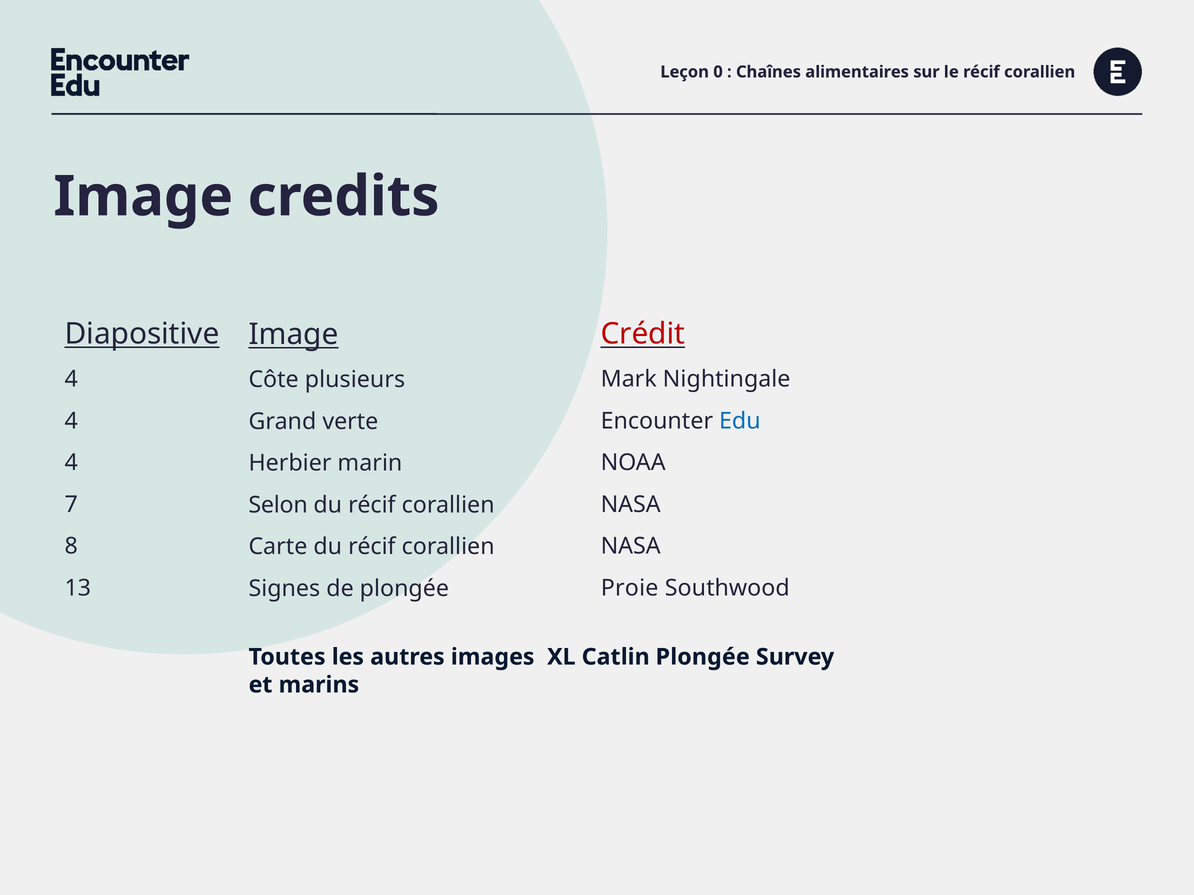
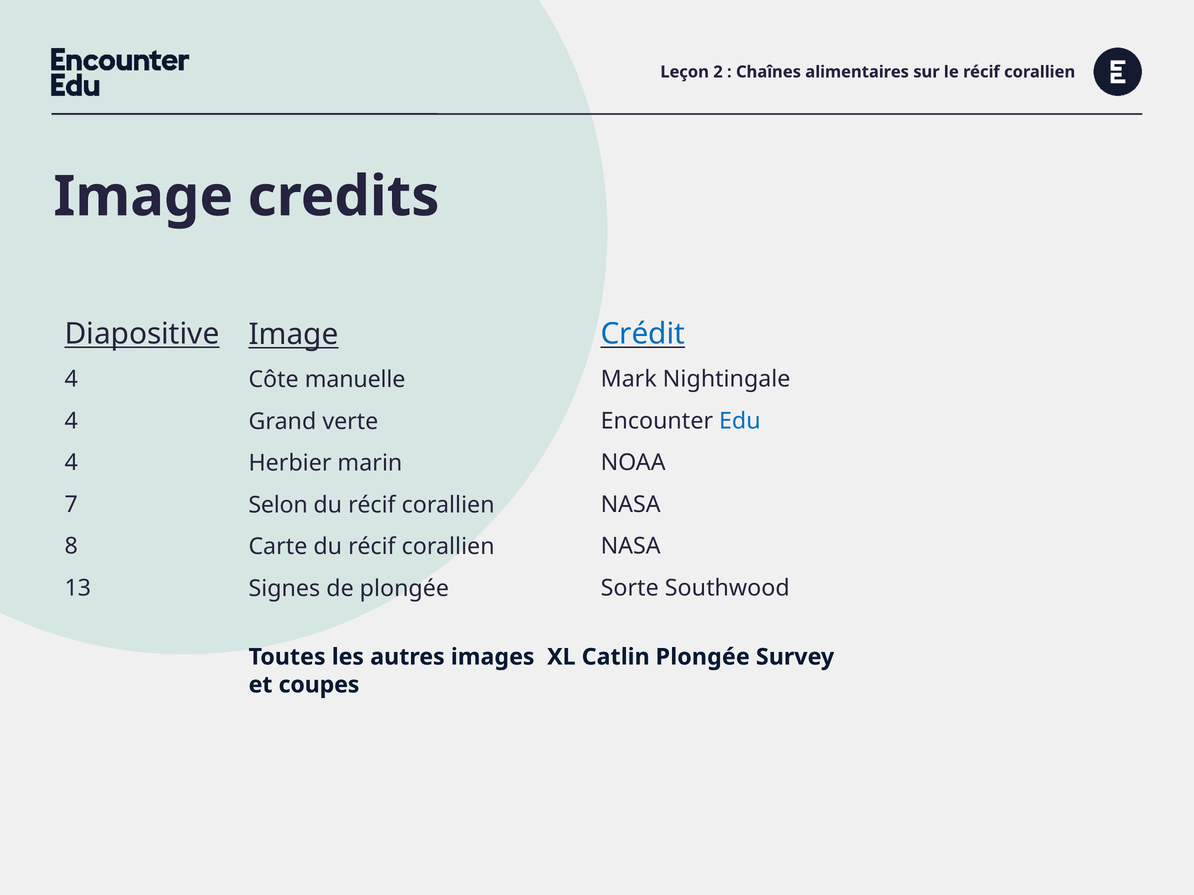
0: 0 -> 2
Crédit colour: red -> blue
plusieurs: plusieurs -> manuelle
Proie: Proie -> Sorte
marins: marins -> coupes
